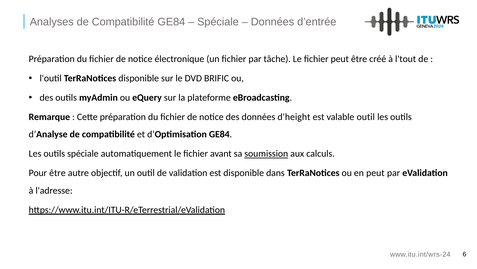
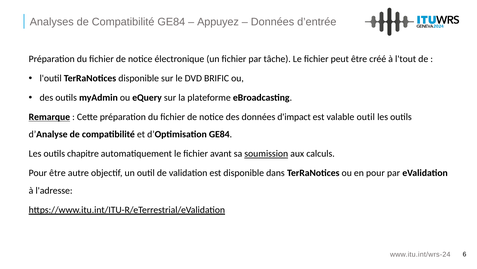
Spéciale at (218, 22): Spéciale -> Appuyez
Remarque underline: none -> present
d'height: d'height -> d'impact
outils spéciale: spéciale -> chapitre
en peut: peut -> pour
